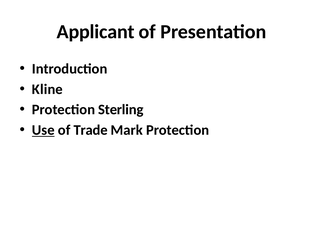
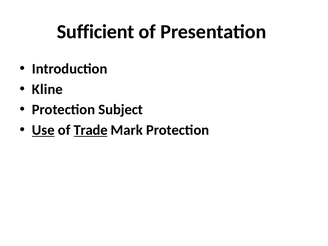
Applicant: Applicant -> Sufficient
Sterling: Sterling -> Subject
Trade underline: none -> present
